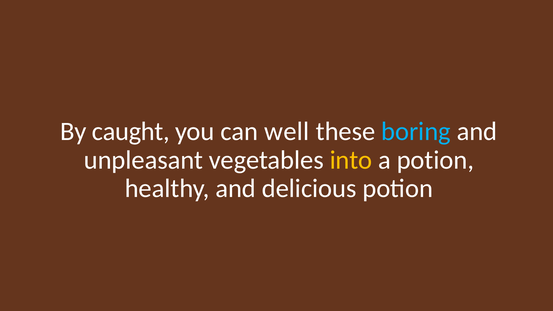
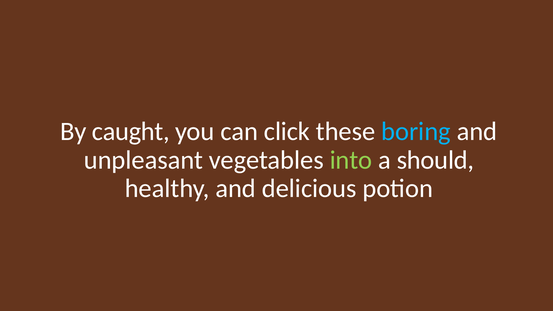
well: well -> click
into colour: yellow -> light green
a potion: potion -> should
